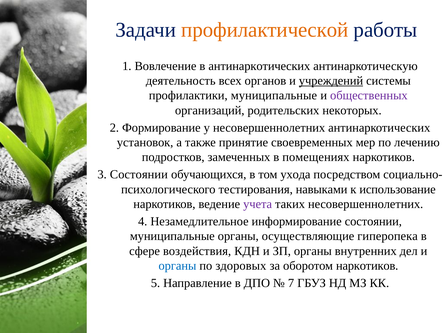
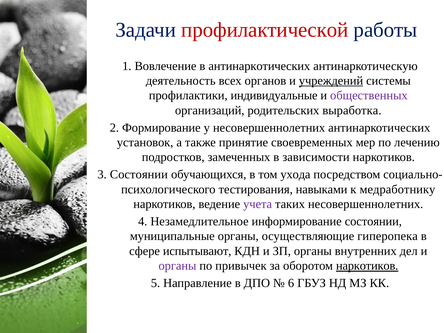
профилактической colour: orange -> red
профилактики муниципальные: муниципальные -> индивидуальные
некоторых: некоторых -> выработка
помещениях: помещениях -> зависимости
использование: использование -> медработнику
воздействия: воздействия -> испытывают
органы at (177, 266) colour: blue -> purple
здоровых: здоровых -> привычек
наркотиков at (367, 266) underline: none -> present
7: 7 -> 6
